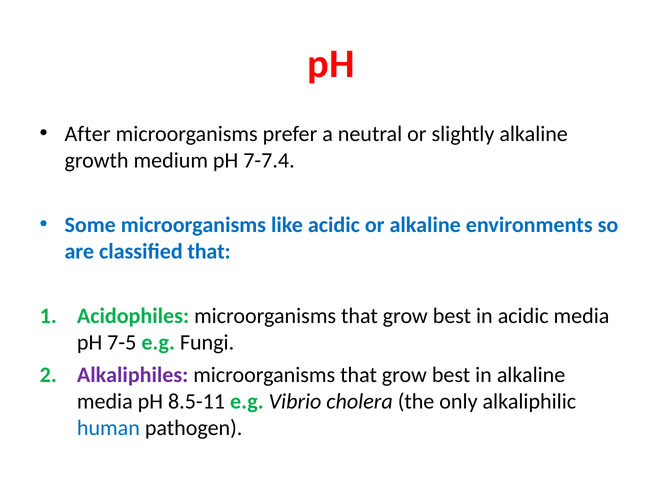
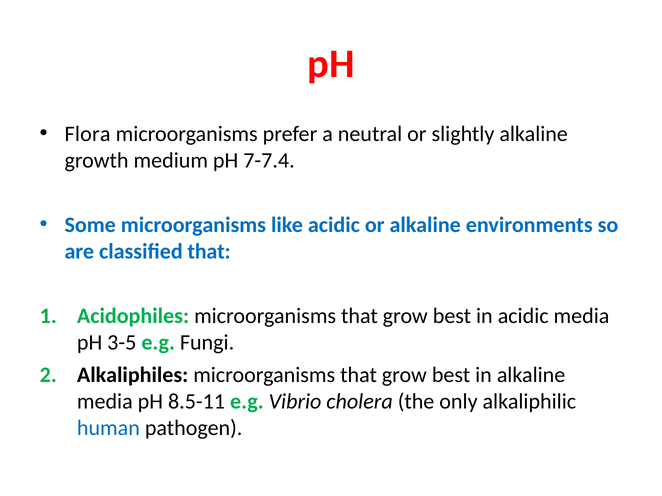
After: After -> Flora
7-5: 7-5 -> 3-5
Alkaliphiles colour: purple -> black
